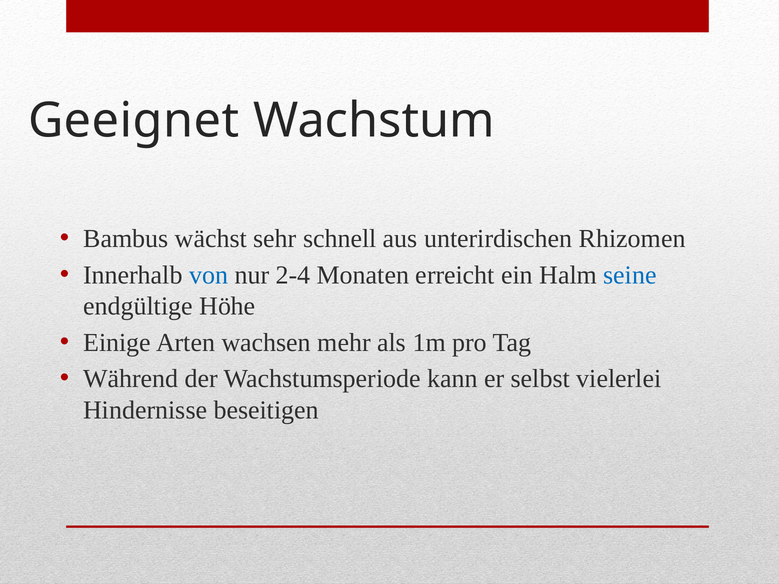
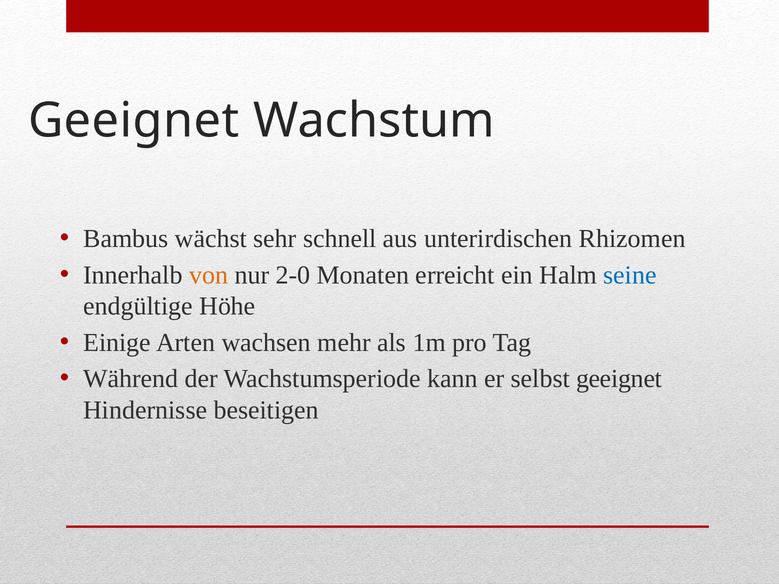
von colour: blue -> orange
2-4: 2-4 -> 2-0
selbst vielerlei: vielerlei -> geeignet
